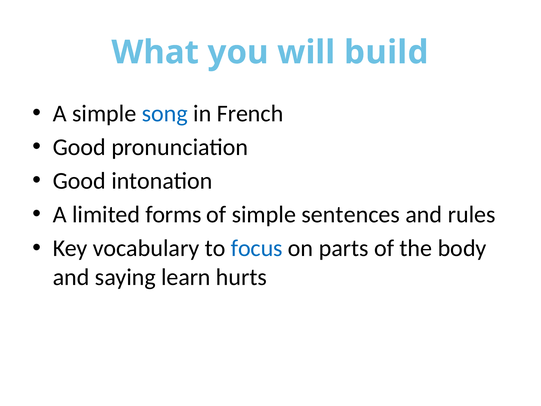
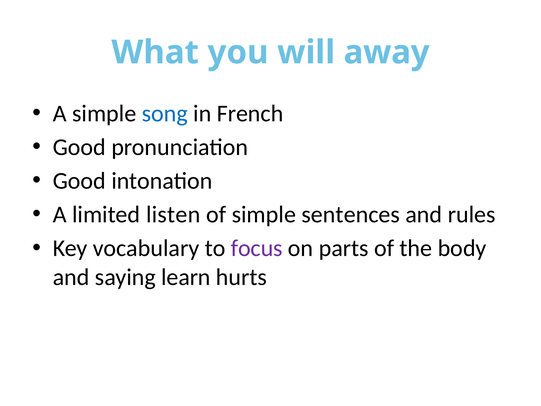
build: build -> away
forms: forms -> listen
focus colour: blue -> purple
